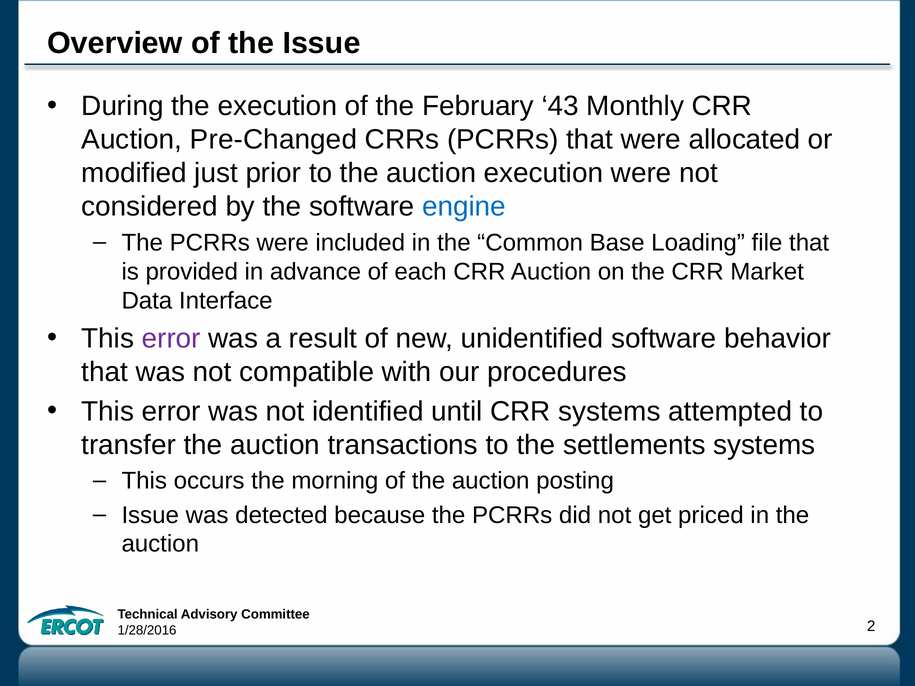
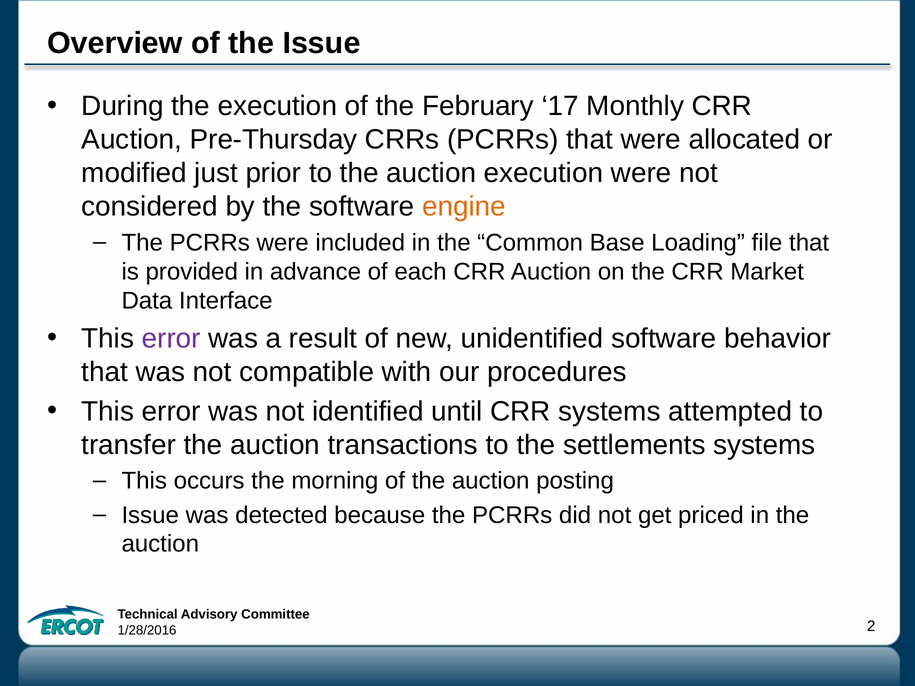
43: 43 -> 17
Pre-Changed: Pre-Changed -> Pre-Thursday
engine colour: blue -> orange
